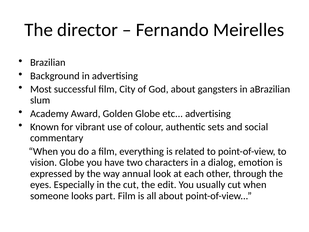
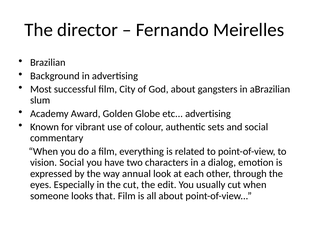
vision Globe: Globe -> Social
part: part -> that
